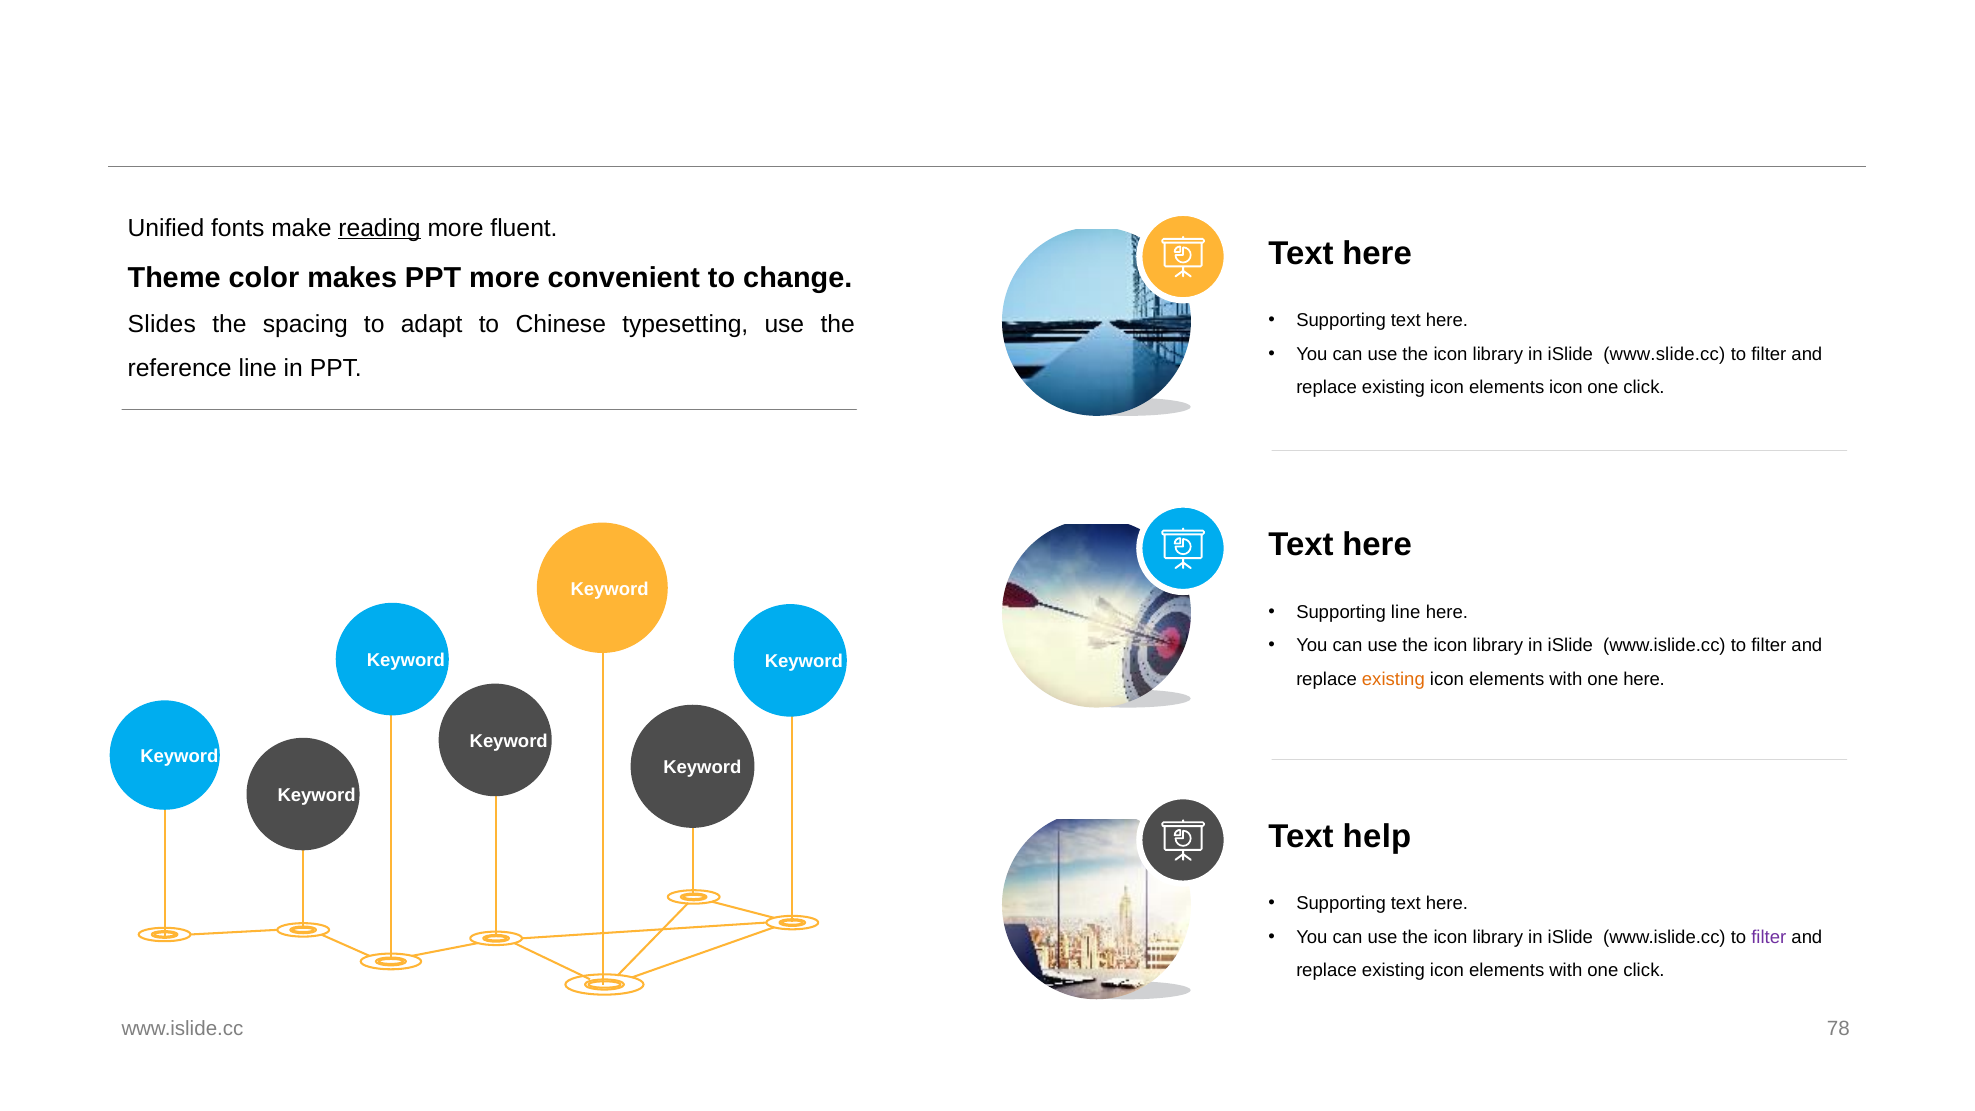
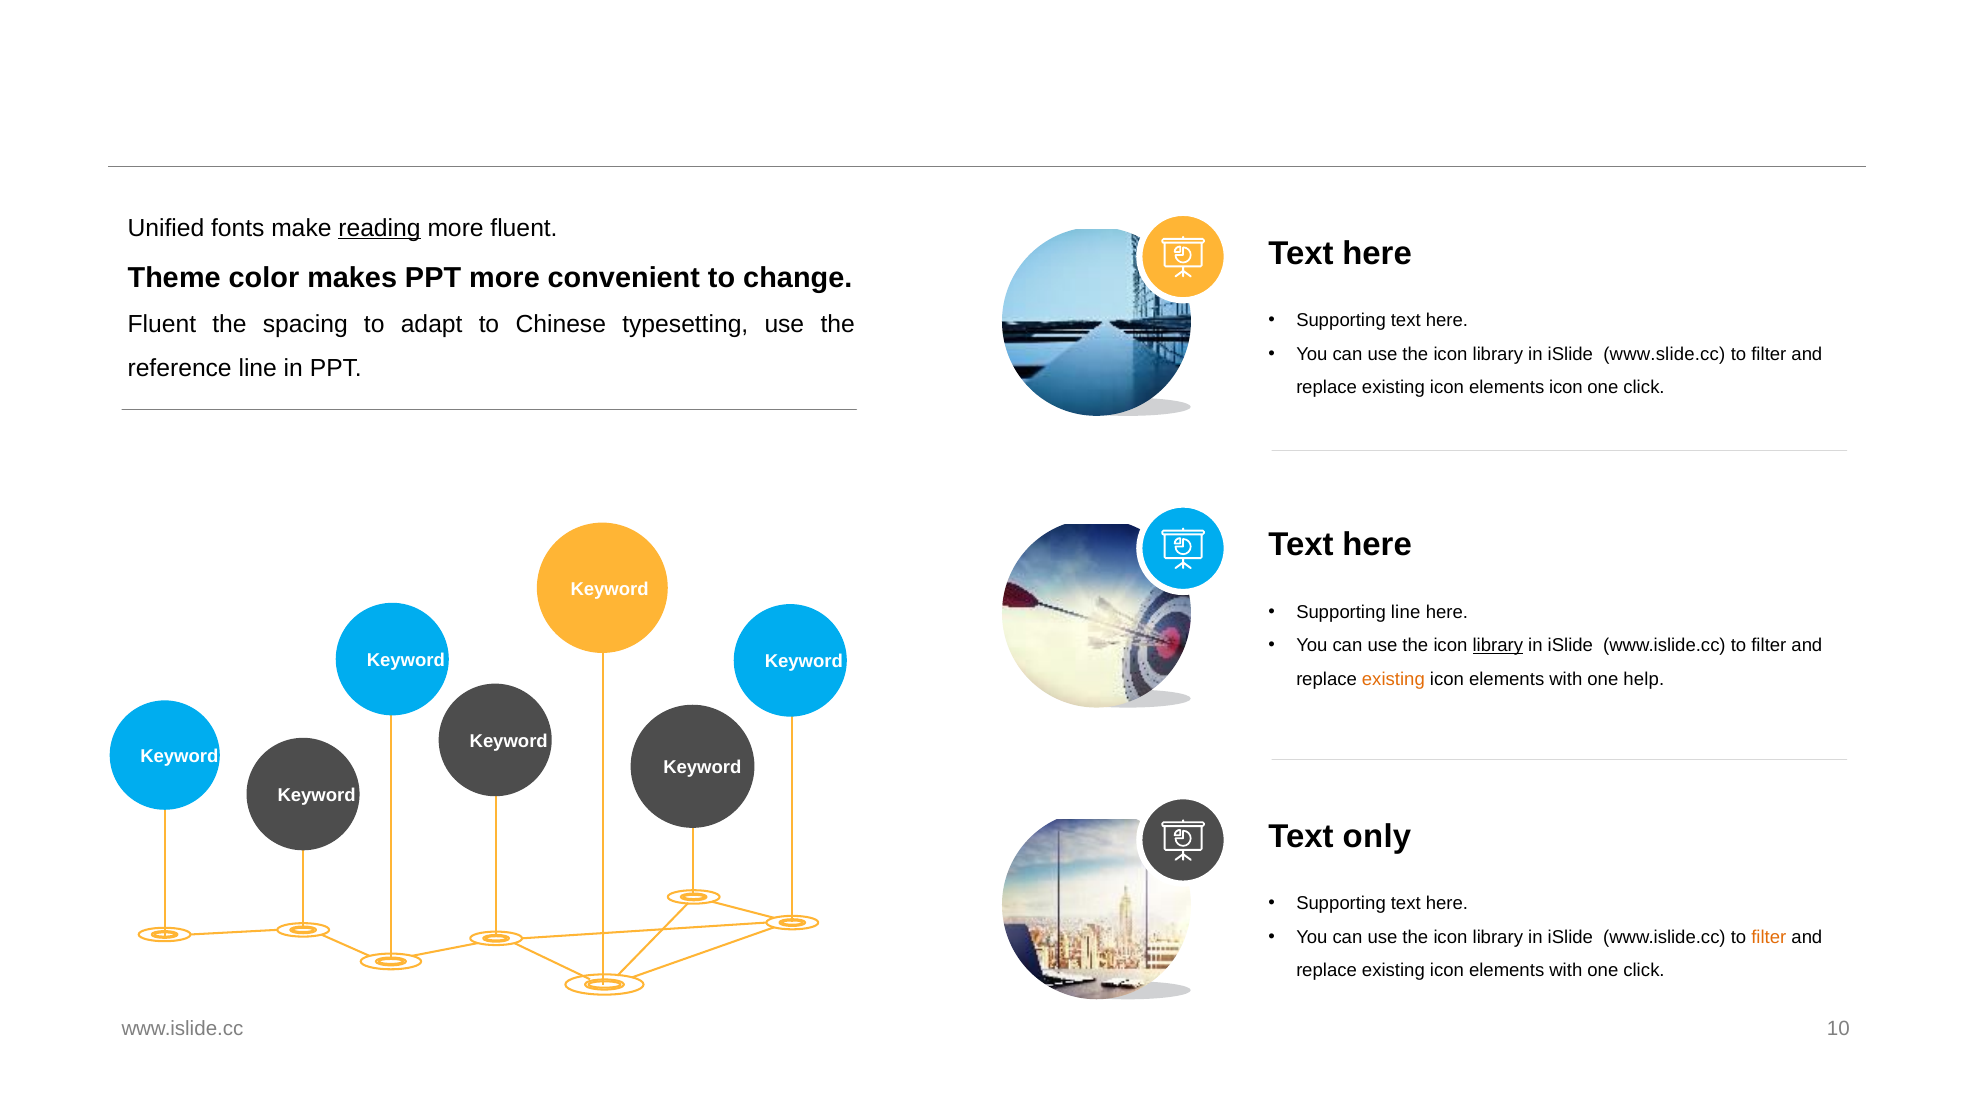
Slides at (162, 324): Slides -> Fluent
library at (1498, 646) underline: none -> present
one here: here -> help
help: help -> only
filter at (1769, 937) colour: purple -> orange
78: 78 -> 10
